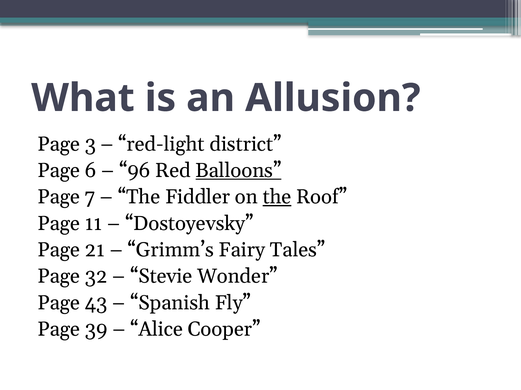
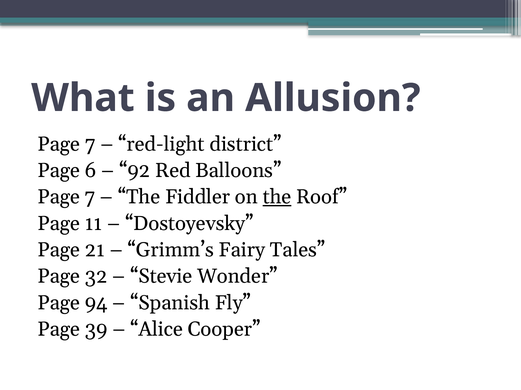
3 at (90, 144): 3 -> 7
96: 96 -> 92
Balloons underline: present -> none
43: 43 -> 94
